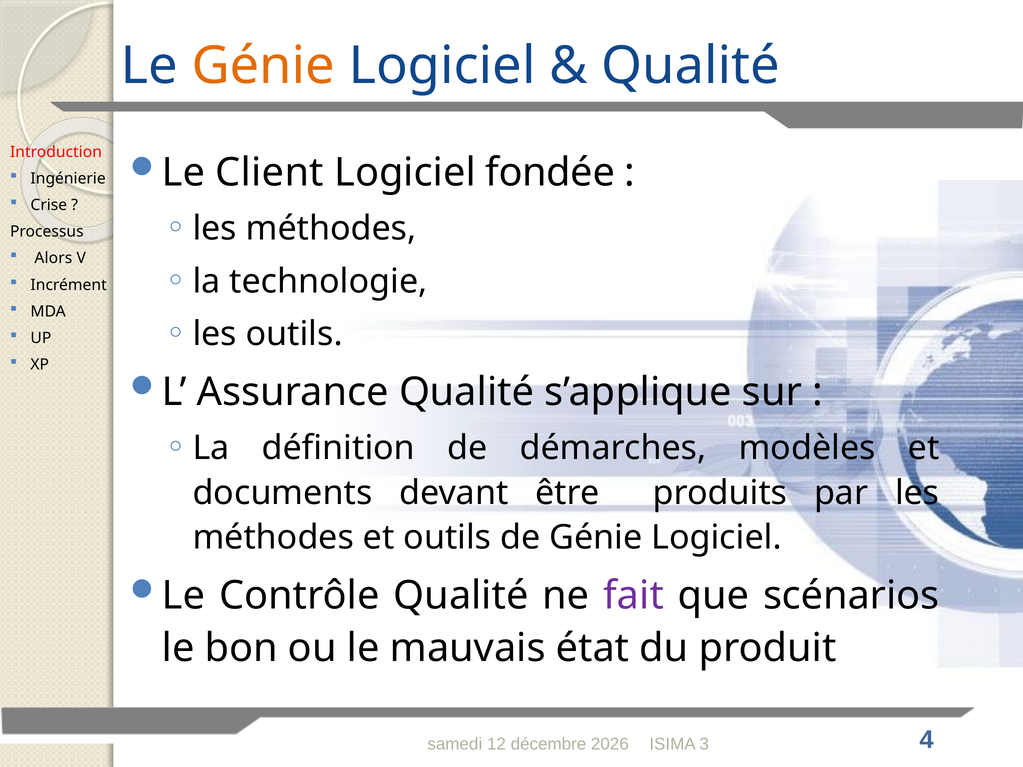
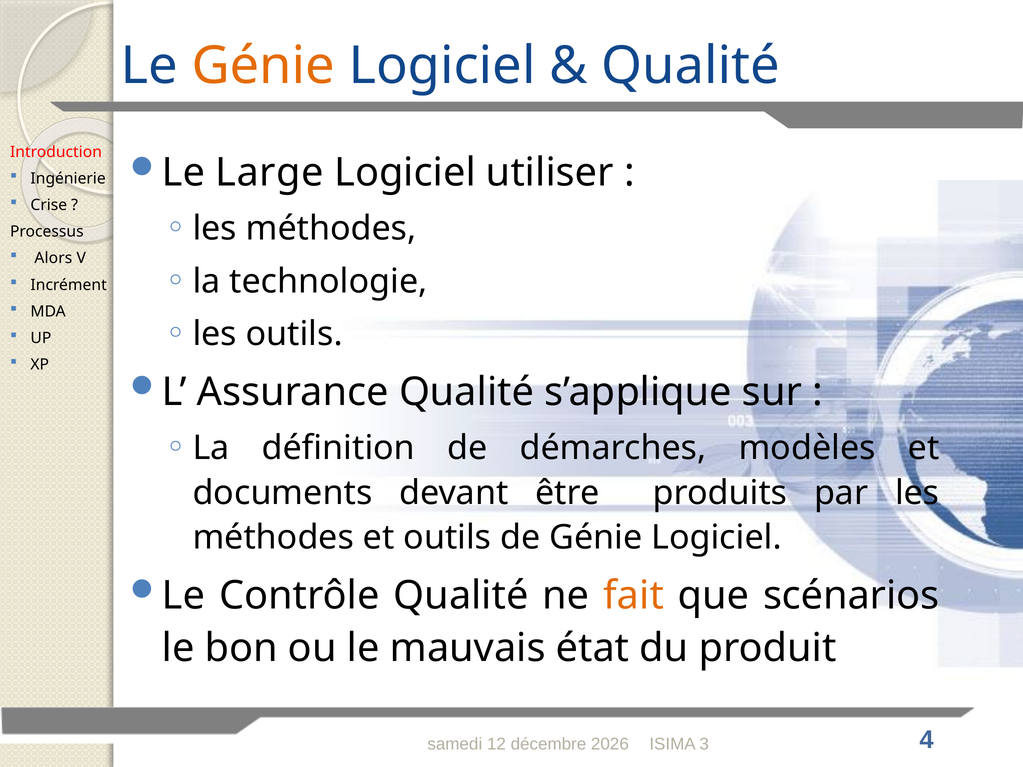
Client: Client -> Large
fondée: fondée -> utiliser
fait colour: purple -> orange
